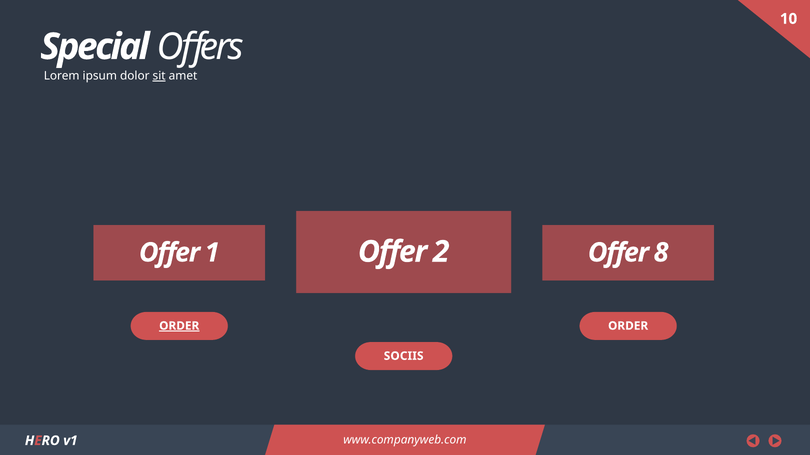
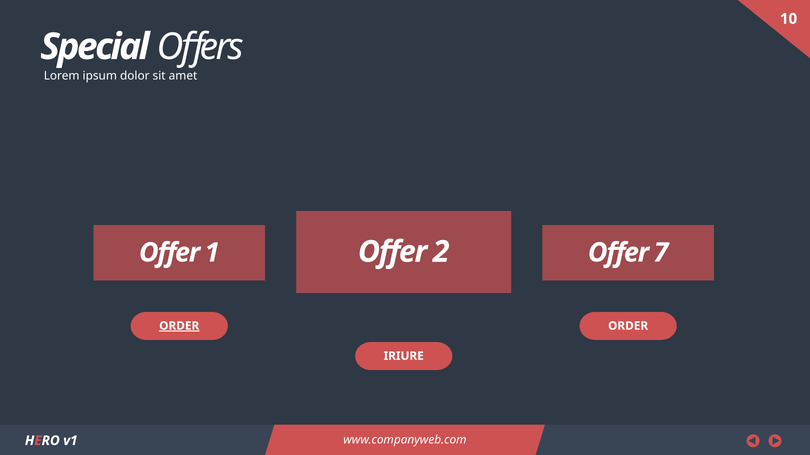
sit underline: present -> none
8: 8 -> 7
SOCIIS: SOCIIS -> IRIURE
